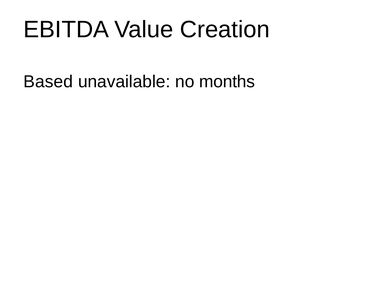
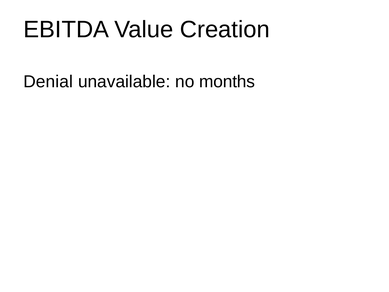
Based: Based -> Denial
